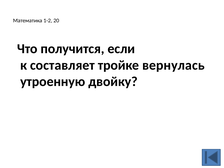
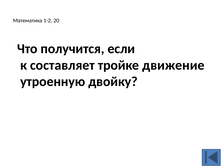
вернулась: вернулась -> движение
